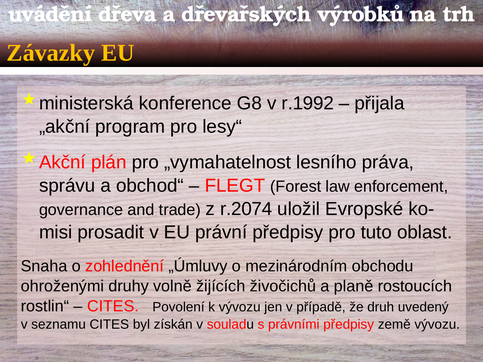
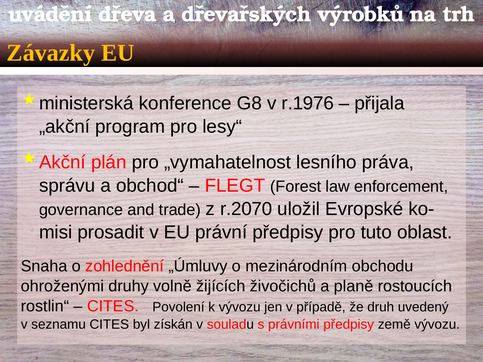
r.1992: r.1992 -> r.1976
r.2074: r.2074 -> r.2070
